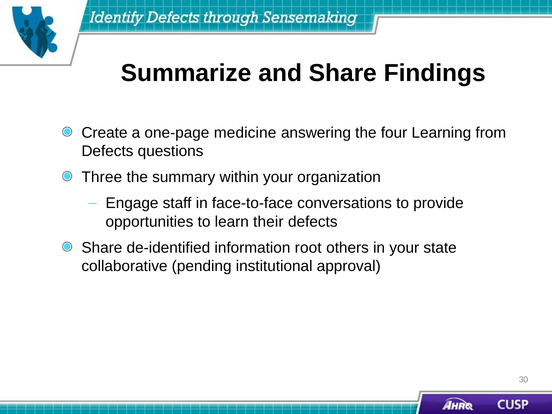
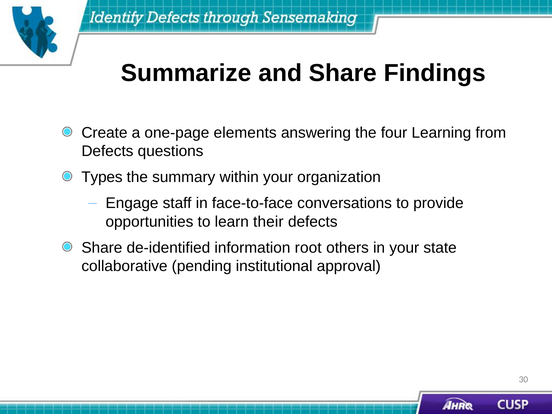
medicine: medicine -> elements
Three: Three -> Types
